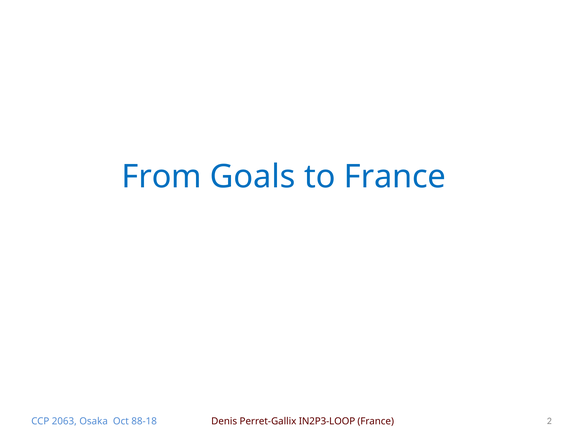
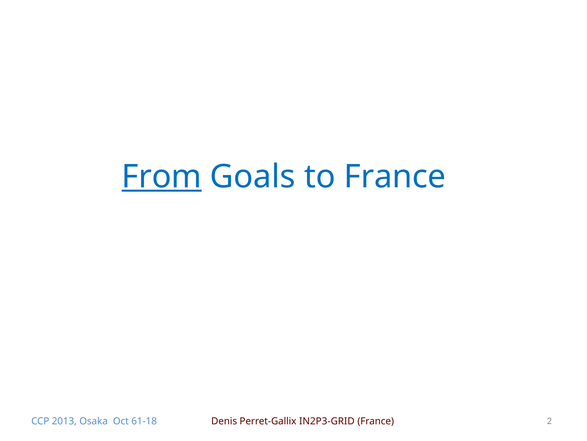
From underline: none -> present
2063: 2063 -> 2013
88-18: 88-18 -> 61-18
IN2P3-LOOP: IN2P3-LOOP -> IN2P3-GRID
